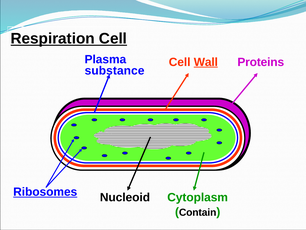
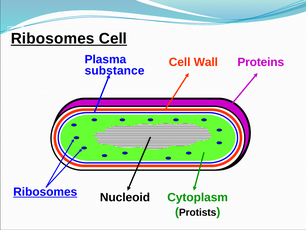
Respiration at (53, 38): Respiration -> Ribosomes
Wall underline: present -> none
Contain: Contain -> Protists
